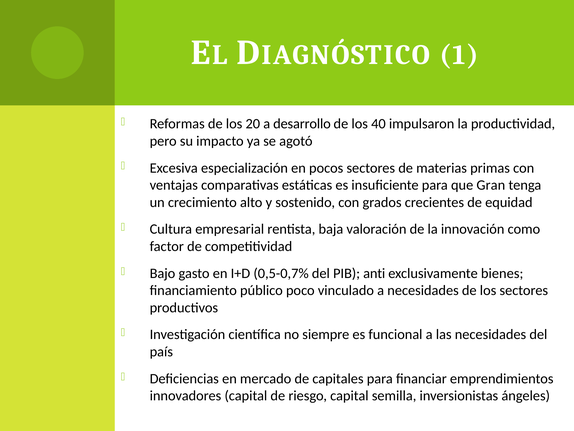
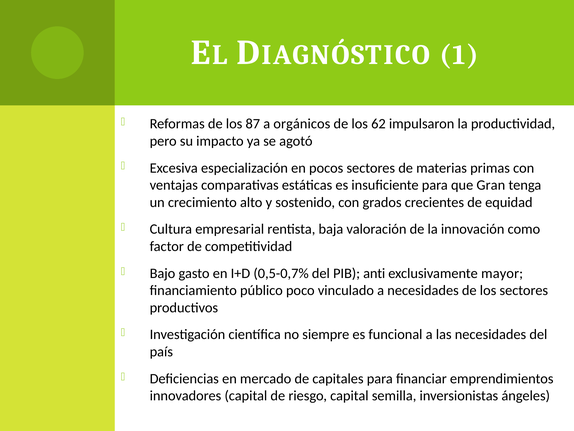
20: 20 -> 87
desarrollo: desarrollo -> orgánicos
40: 40 -> 62
bienes: bienes -> mayor
